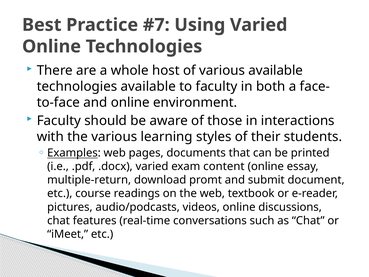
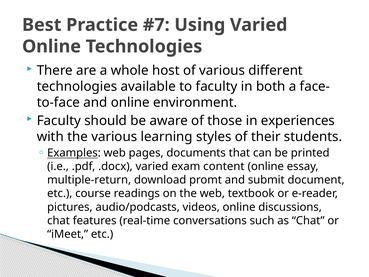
various available: available -> different
interactions: interactions -> experiences
